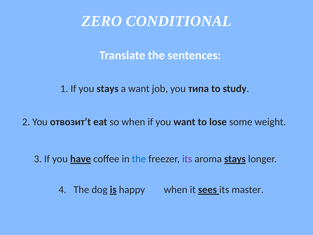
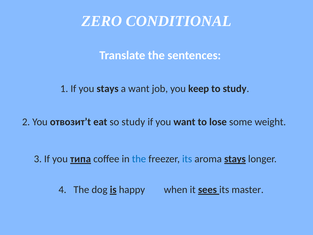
типа: типа -> keep
so when: when -> study
have: have -> типа
its at (187, 159) colour: purple -> blue
